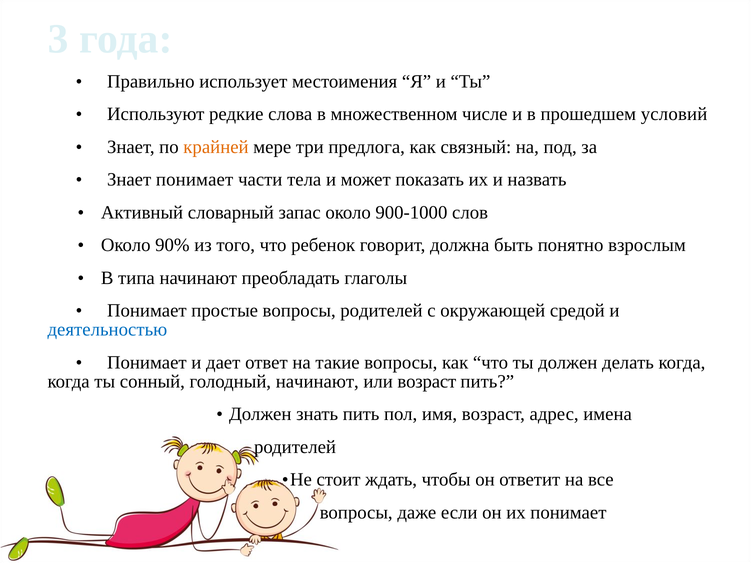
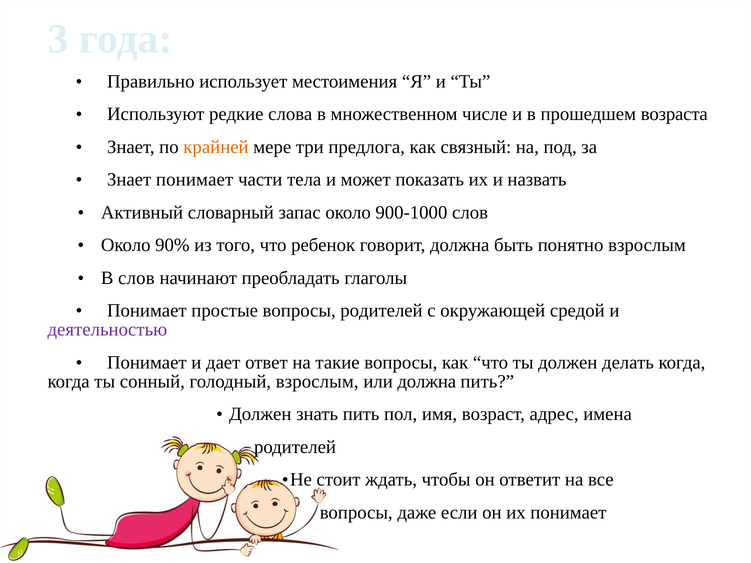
условий: условий -> возраста
В типа: типа -> слов
деятельностью colour: blue -> purple
голодный начинают: начинают -> взрослым
или возраст: возраст -> должна
